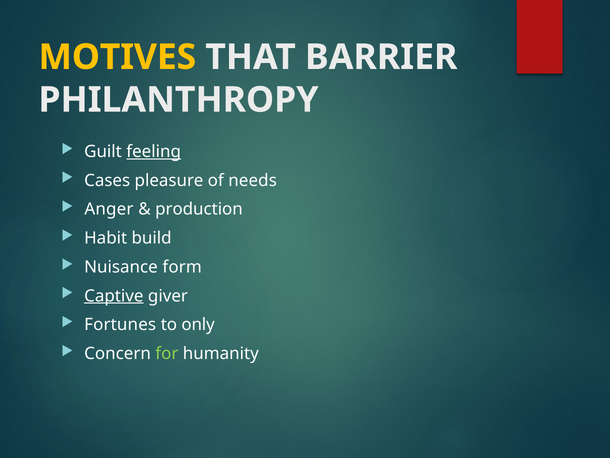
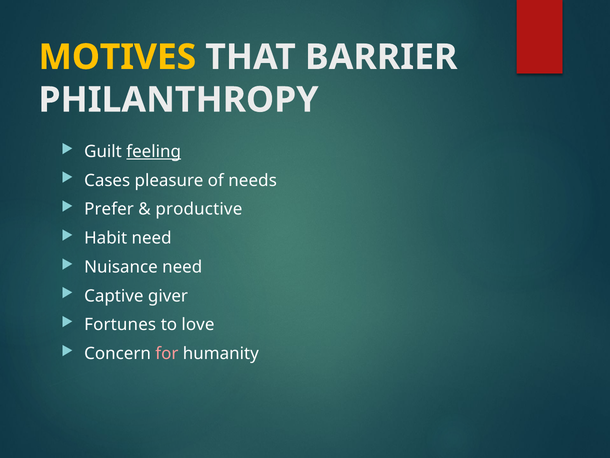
Anger: Anger -> Prefer
production: production -> productive
Habit build: build -> need
Nuisance form: form -> need
Captive underline: present -> none
only: only -> love
for colour: light green -> pink
